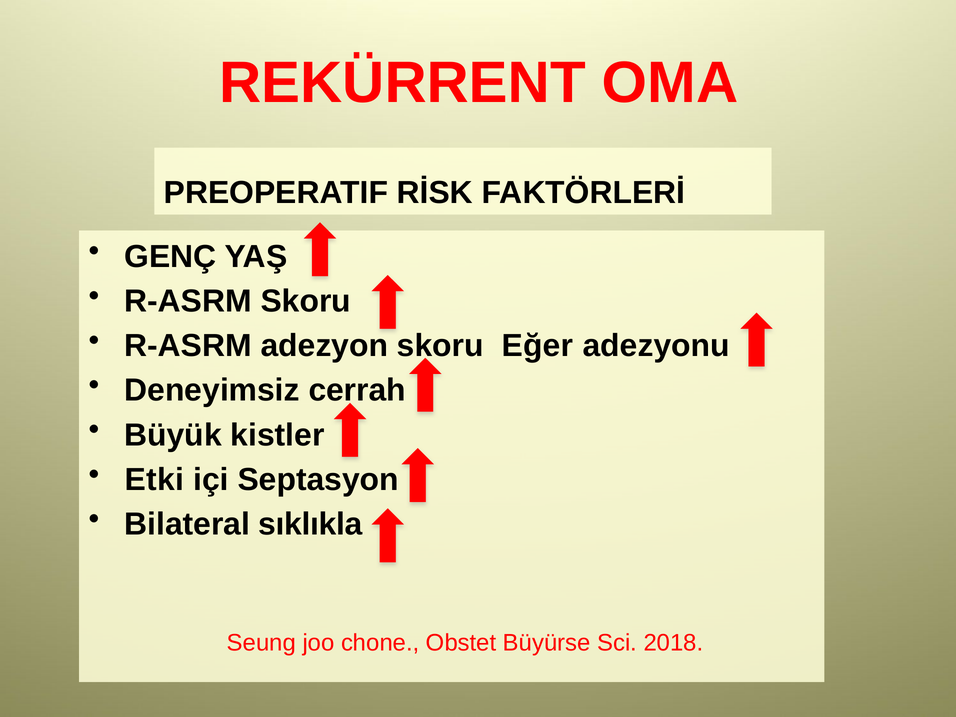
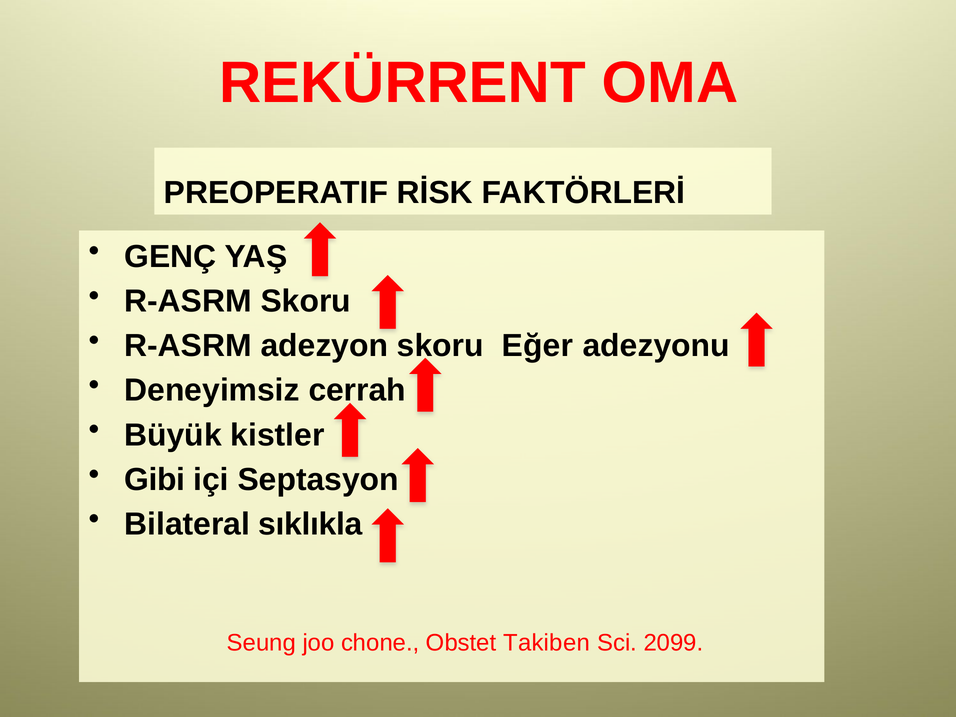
Etki: Etki -> Gibi
Büyürse: Büyürse -> Takiben
2018: 2018 -> 2099
